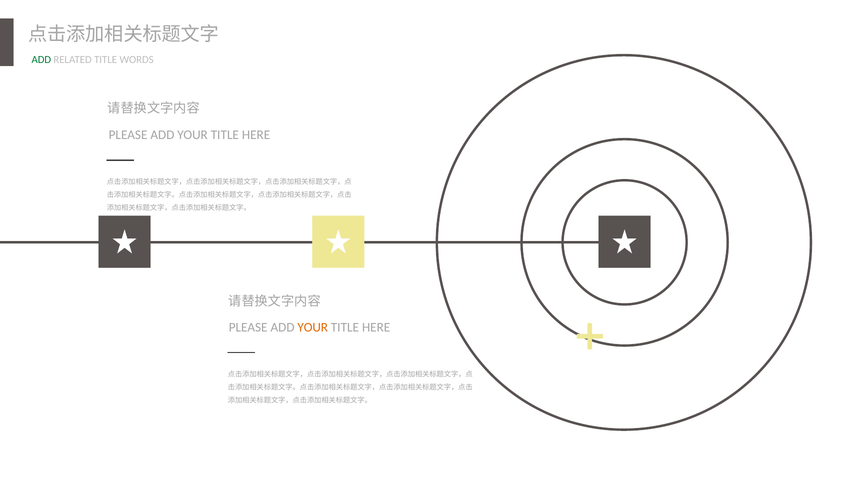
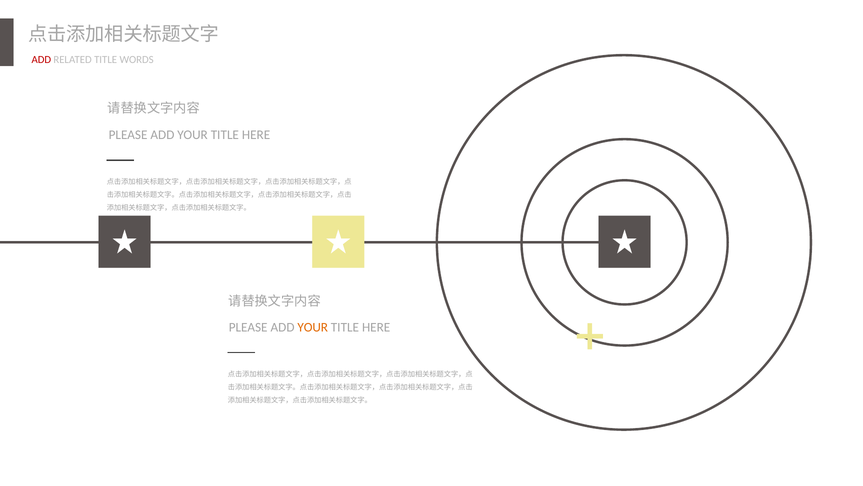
ADD at (41, 60) colour: green -> red
